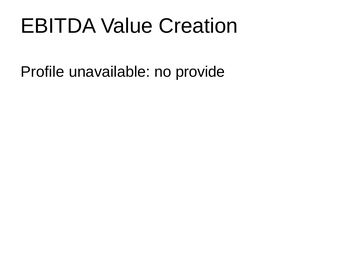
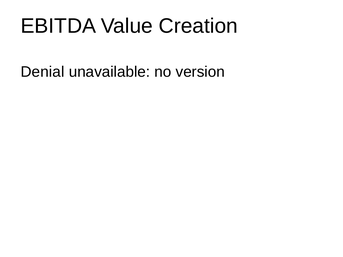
Profile: Profile -> Denial
provide: provide -> version
